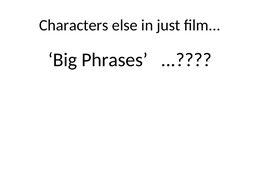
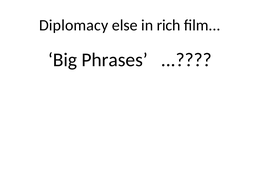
Characters: Characters -> Diplomacy
just: just -> rich
